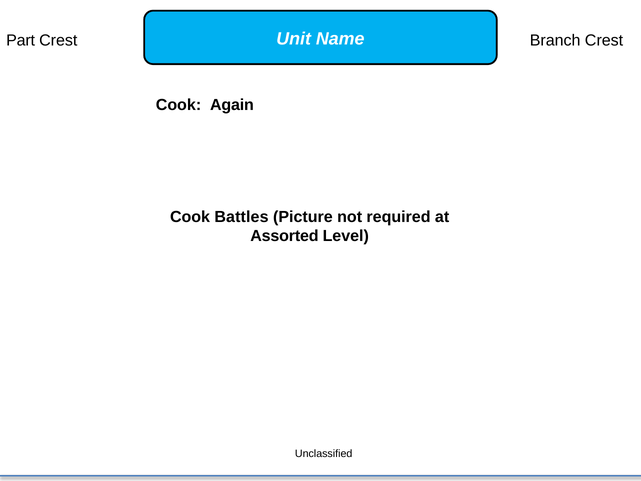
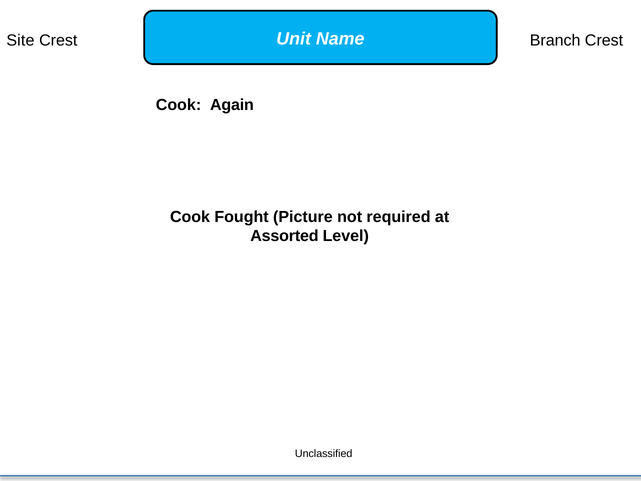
Part: Part -> Site
Battles: Battles -> Fought
